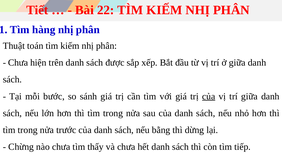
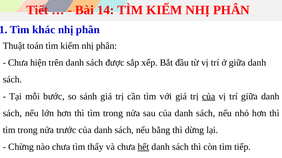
22: 22 -> 14
hàng: hàng -> khác
hết underline: none -> present
